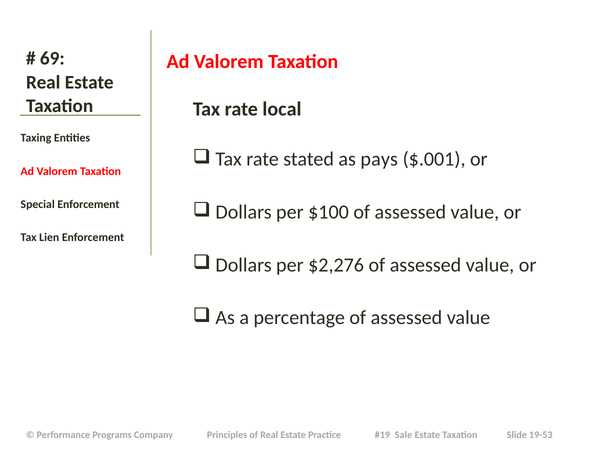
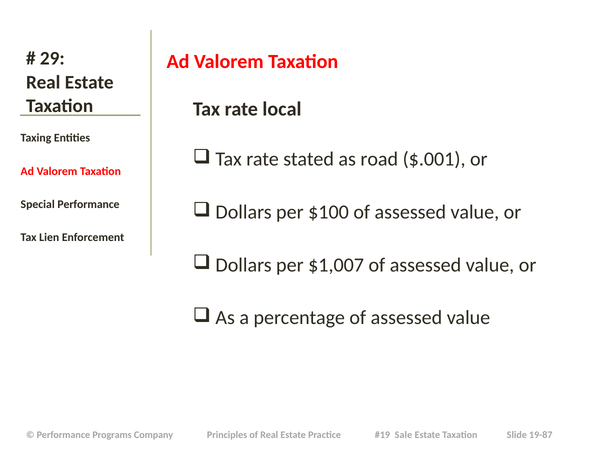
69: 69 -> 29
pays: pays -> road
Special Enforcement: Enforcement -> Performance
$2,276: $2,276 -> $1,007
19-53: 19-53 -> 19-87
